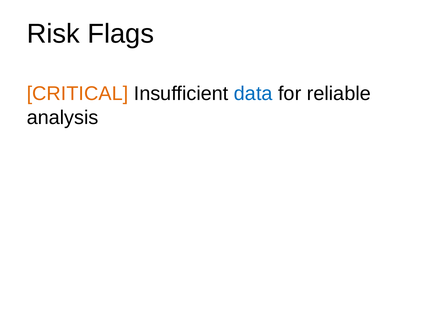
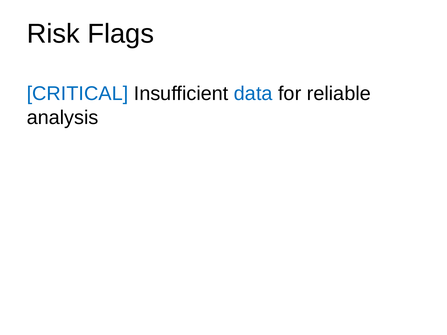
CRITICAL colour: orange -> blue
